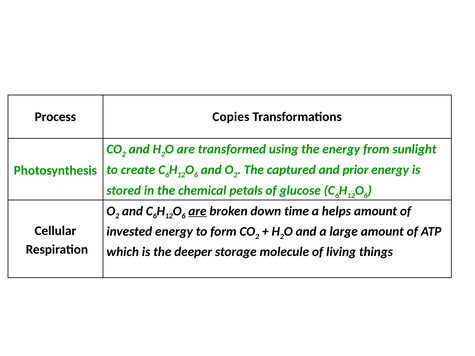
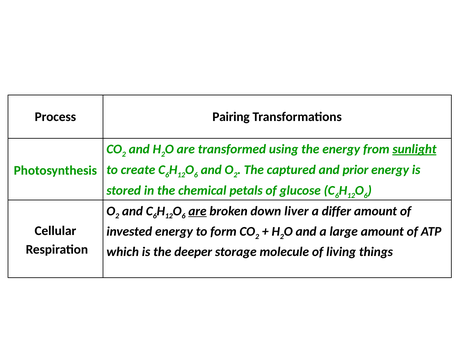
Copies: Copies -> Pairing
sunlight underline: none -> present
time: time -> liver
helps: helps -> differ
